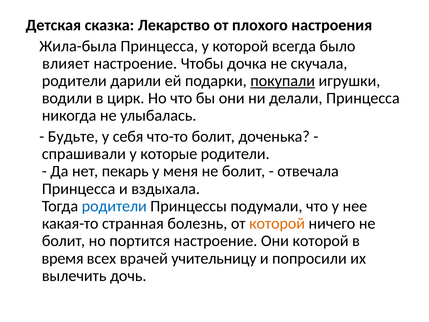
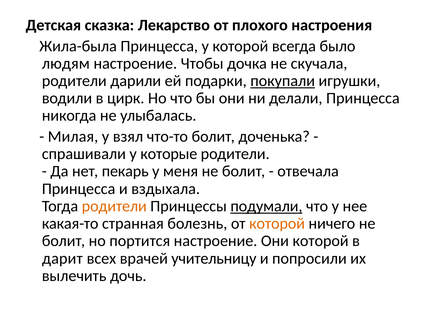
влияет: влияет -> людям
Будьте: Будьте -> Милая
себя: себя -> взял
родители at (114, 206) colour: blue -> orange
подумали underline: none -> present
время: время -> дарит
